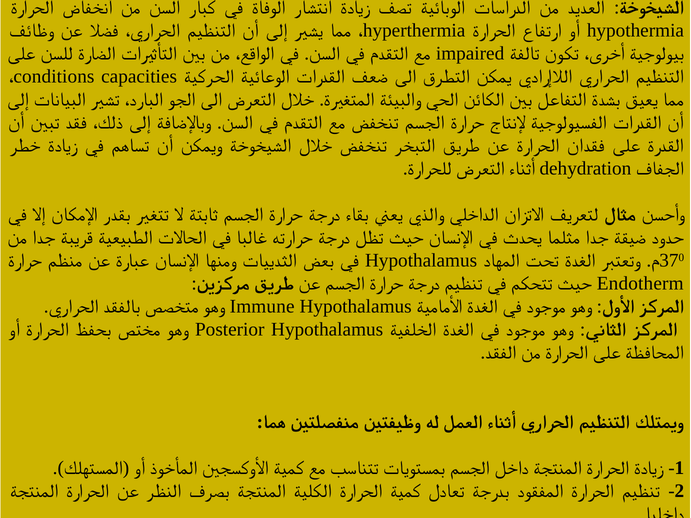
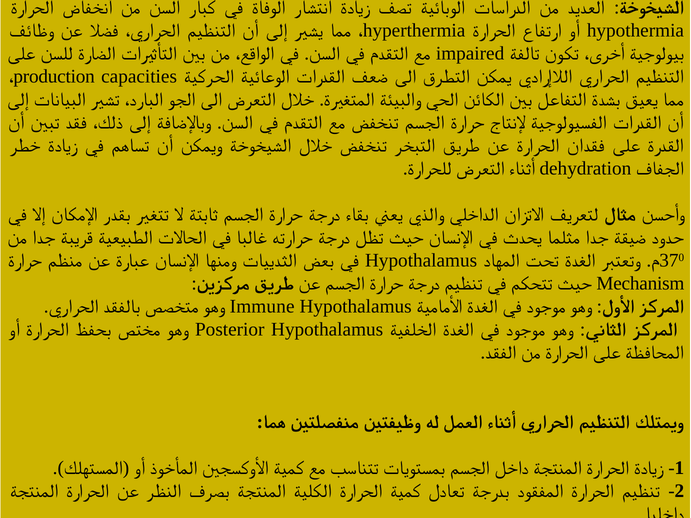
conditions: conditions -> production
Endotherm: Endotherm -> Mechanism
